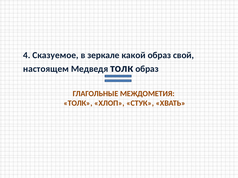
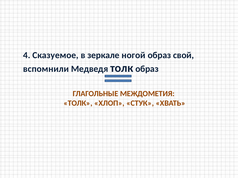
какой: какой -> ногой
настоящем: настоящем -> вспомнили
